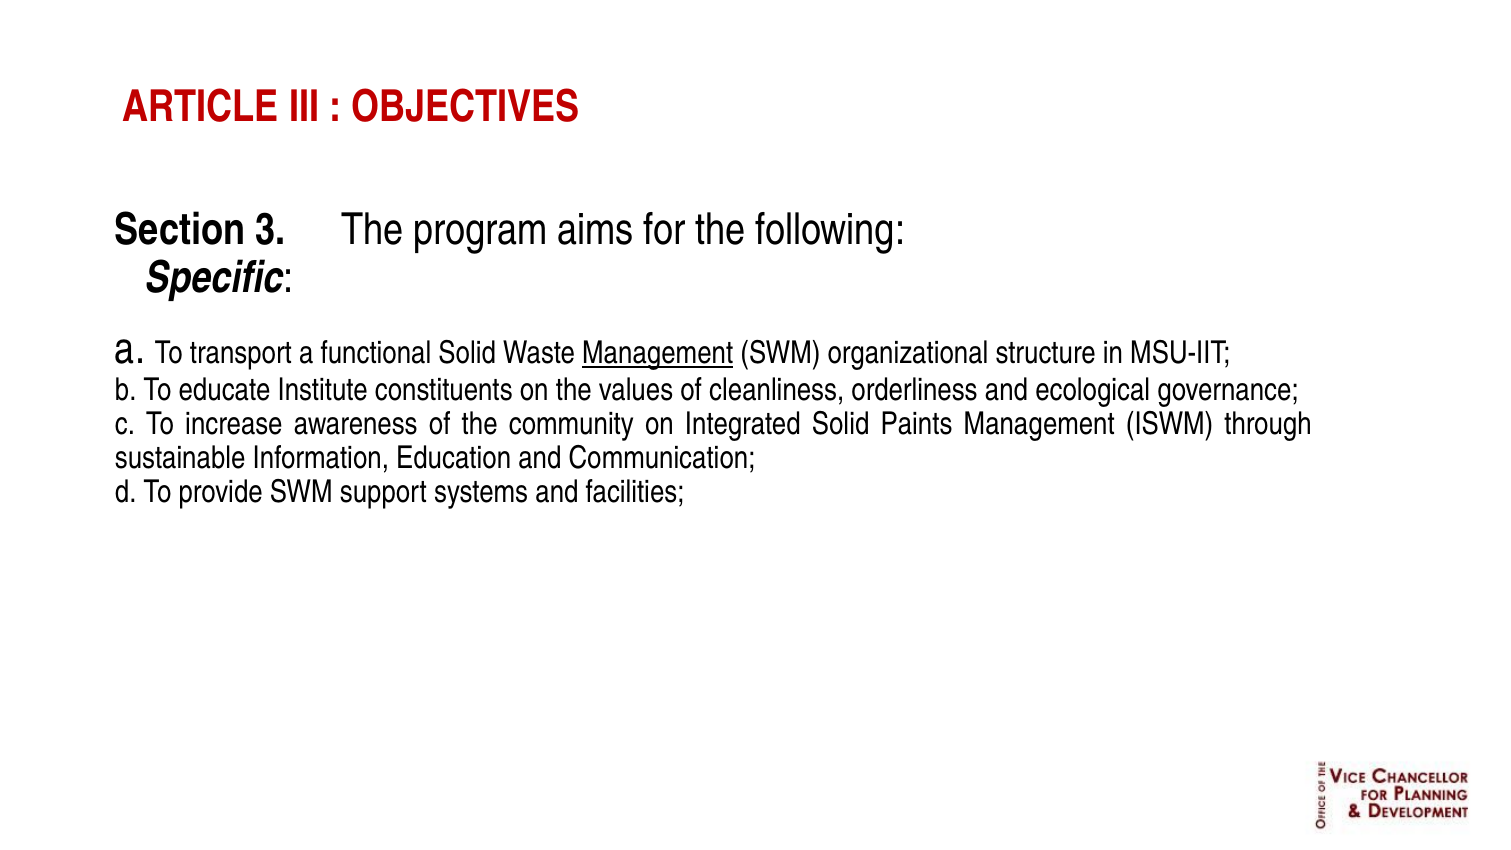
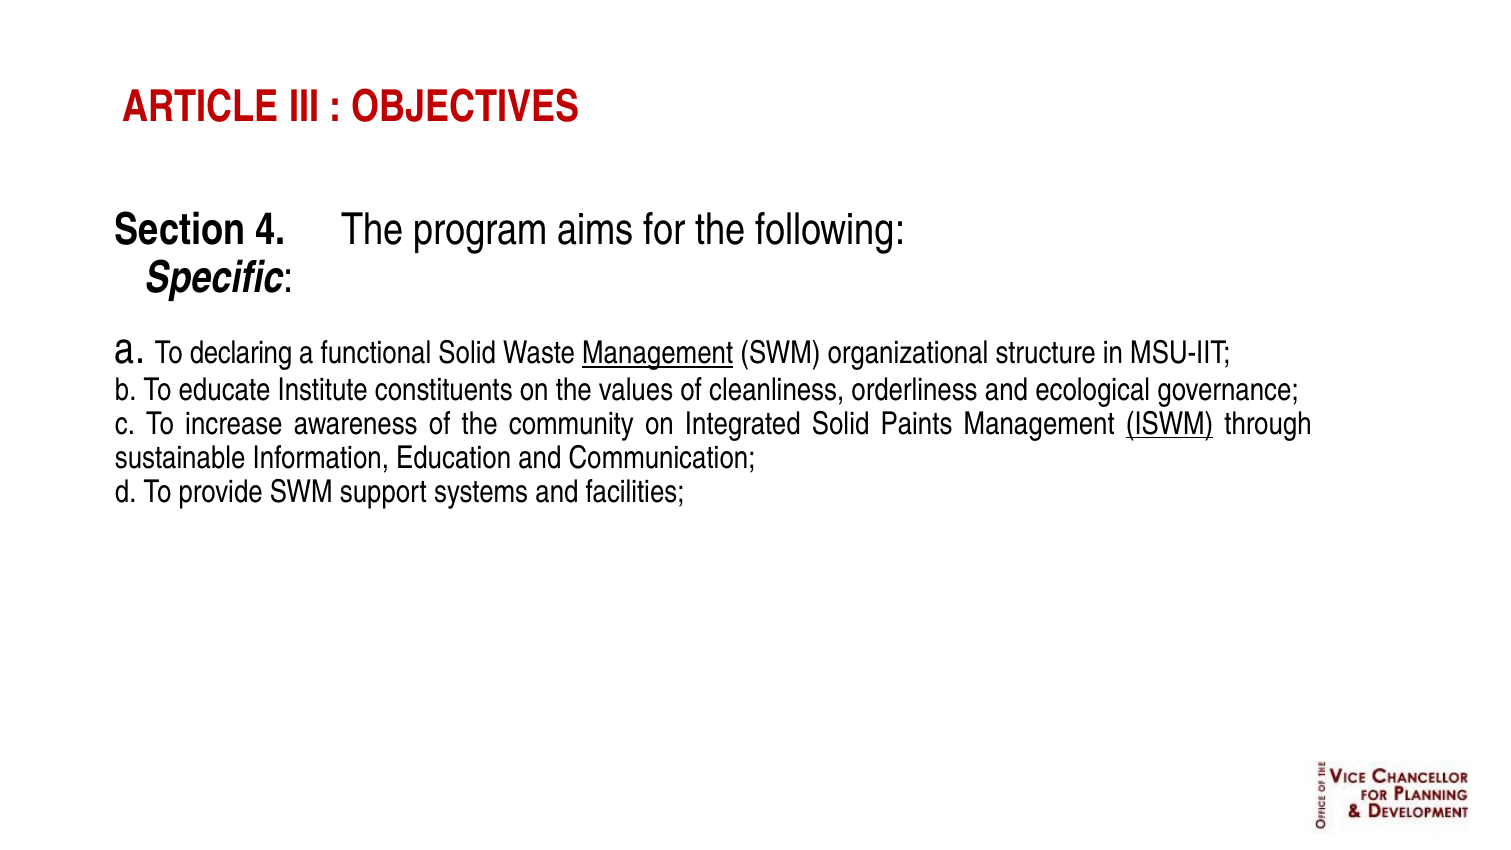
3: 3 -> 4
transport: transport -> declaring
ISWM underline: none -> present
